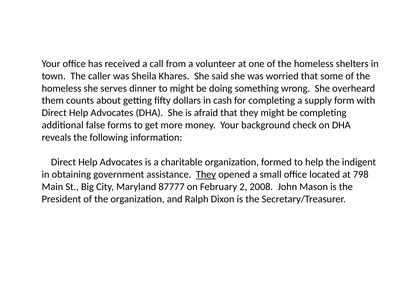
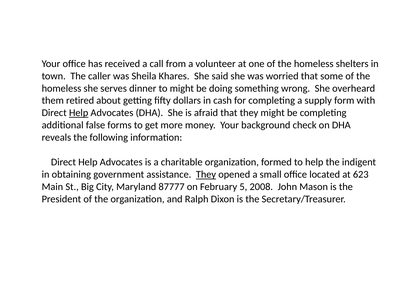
counts: counts -> retired
Help at (79, 113) underline: none -> present
798: 798 -> 623
2: 2 -> 5
